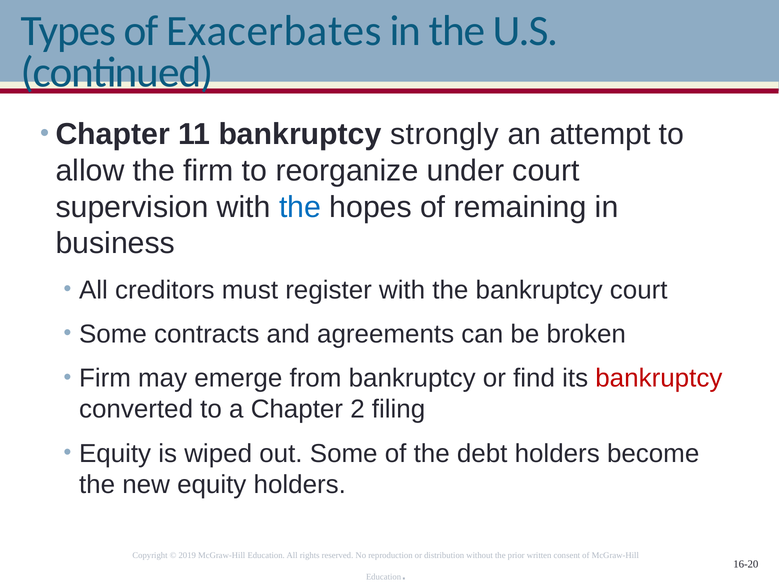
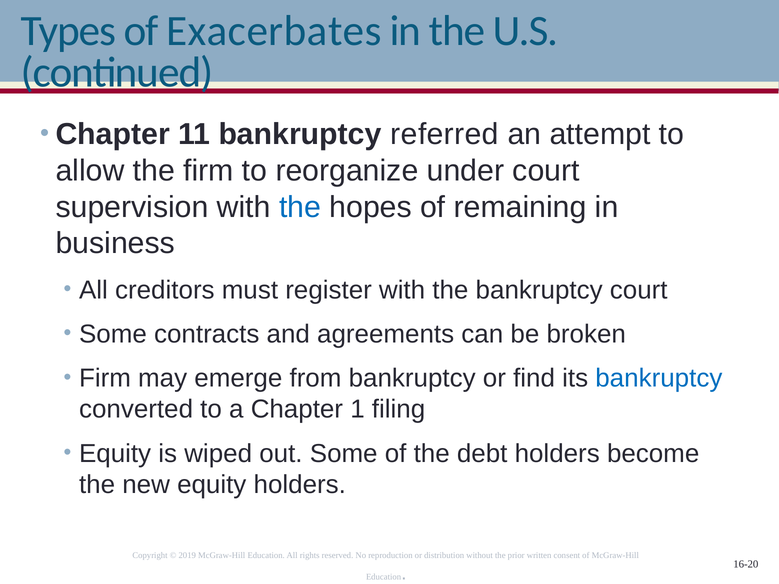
strongly: strongly -> referred
bankruptcy at (659, 378) colour: red -> blue
2: 2 -> 1
